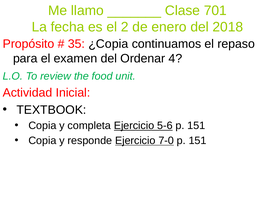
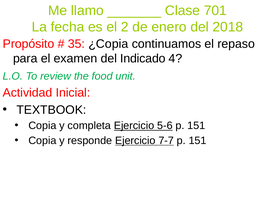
Ordenar: Ordenar -> Indicado
7-0: 7-0 -> 7-7
